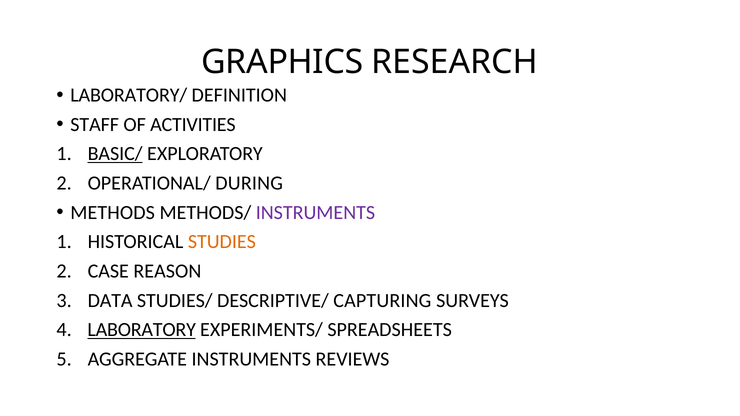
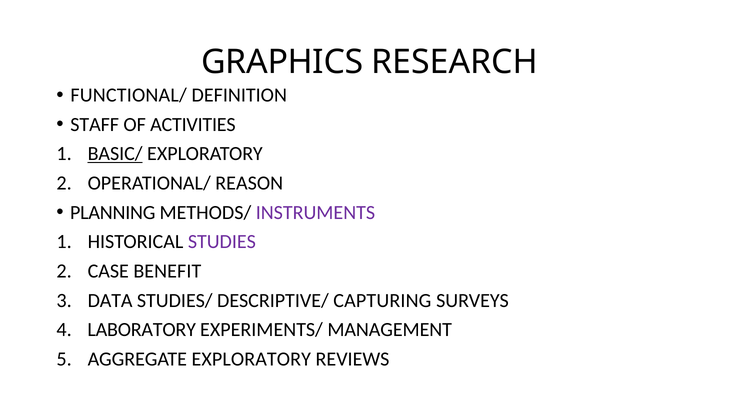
LABORATORY/: LABORATORY/ -> FUNCTIONAL/
DURING: DURING -> REASON
METHODS: METHODS -> PLANNING
STUDIES colour: orange -> purple
REASON: REASON -> BENEFIT
LABORATORY underline: present -> none
SPREADSHEETS: SPREADSHEETS -> MANAGEMENT
AGGREGATE INSTRUMENTS: INSTRUMENTS -> EXPLORATORY
